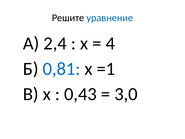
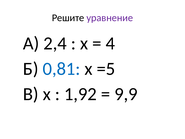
уравнение colour: blue -> purple
=1: =1 -> =5
0,43: 0,43 -> 1,92
3,0: 3,0 -> 9,9
